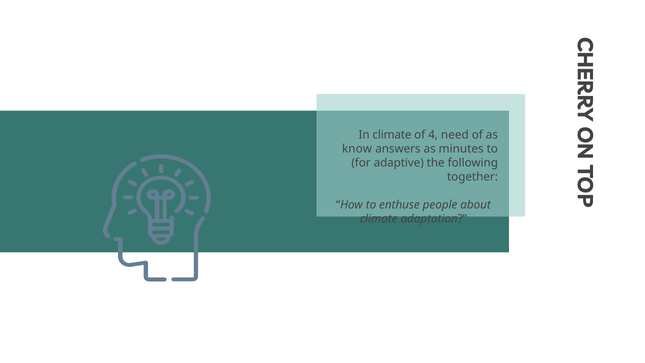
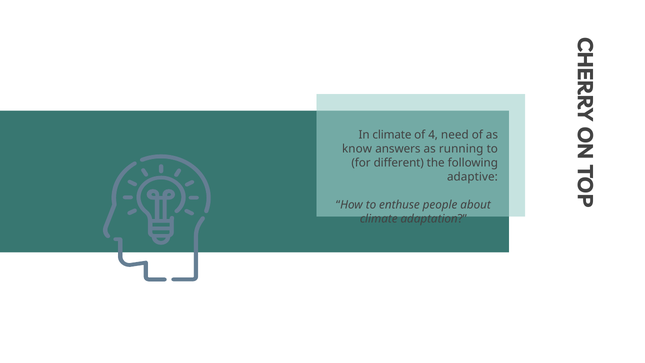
minutes: minutes -> running
adaptive: adaptive -> different
together: together -> adaptive
